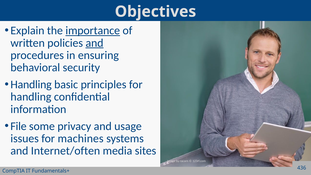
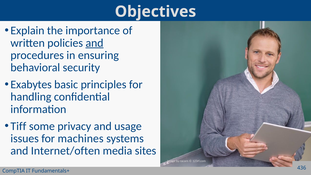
importance underline: present -> none
Handling at (31, 85): Handling -> Exabytes
File: File -> Tiff
